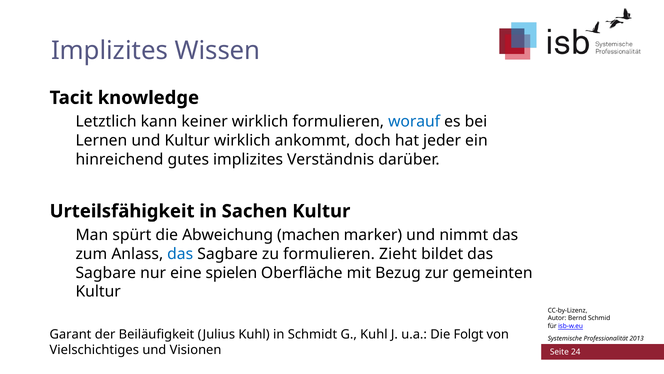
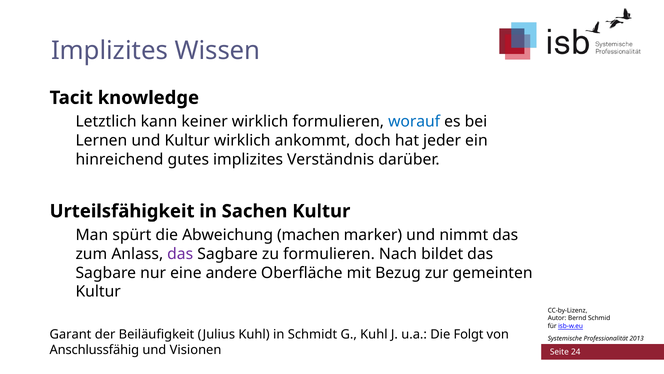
das at (180, 254) colour: blue -> purple
Zieht: Zieht -> Nach
spielen: spielen -> andere
Vielschichtiges: Vielschichtiges -> Anschlussfähig
